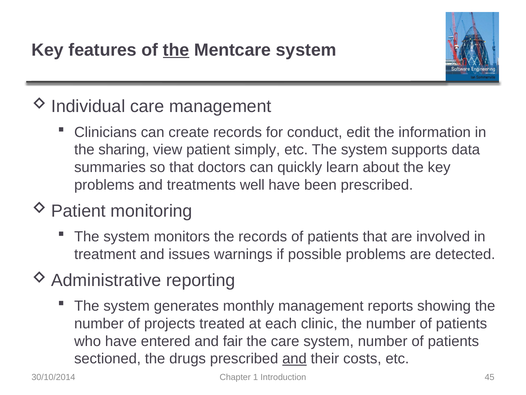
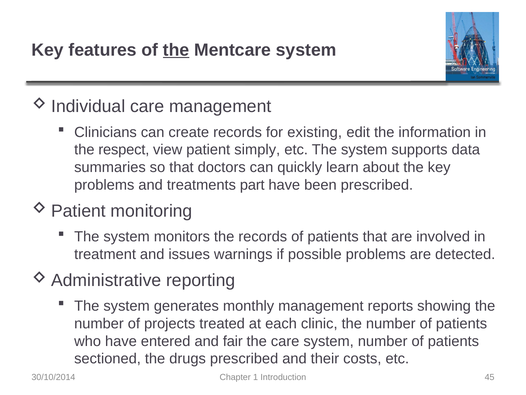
conduct: conduct -> existing
sharing: sharing -> respect
well: well -> part
and at (294, 358) underline: present -> none
